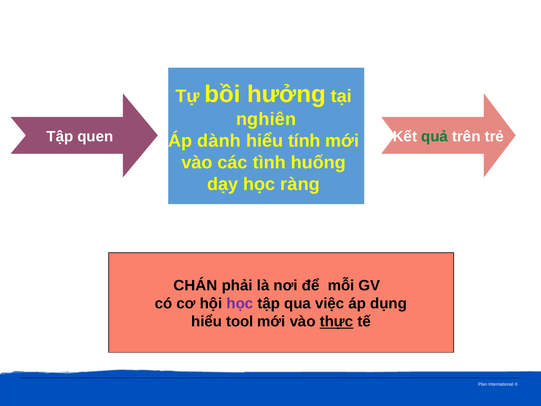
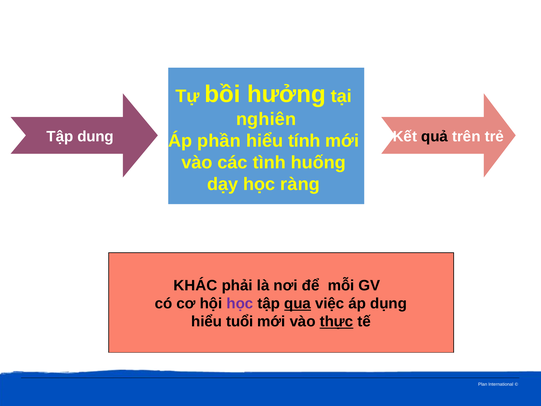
quen: quen -> dung
quả colour: green -> black
dành: dành -> phần
CHÁN: CHÁN -> KHÁC
qua underline: none -> present
tool: tool -> tuổi
